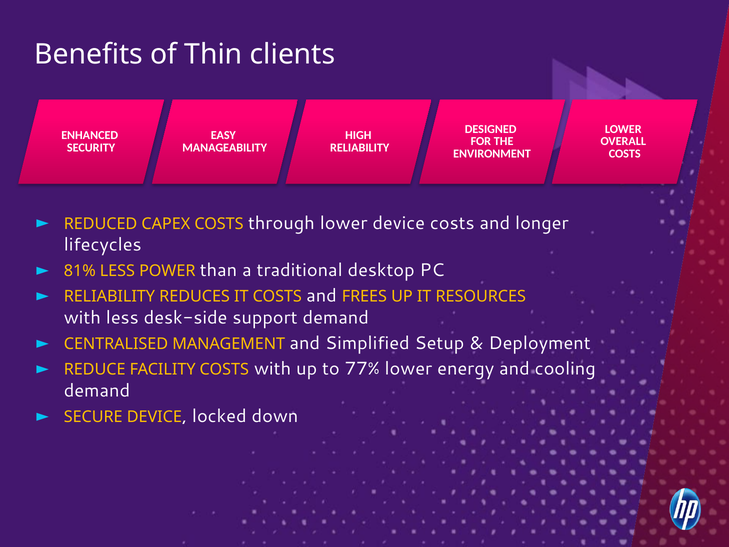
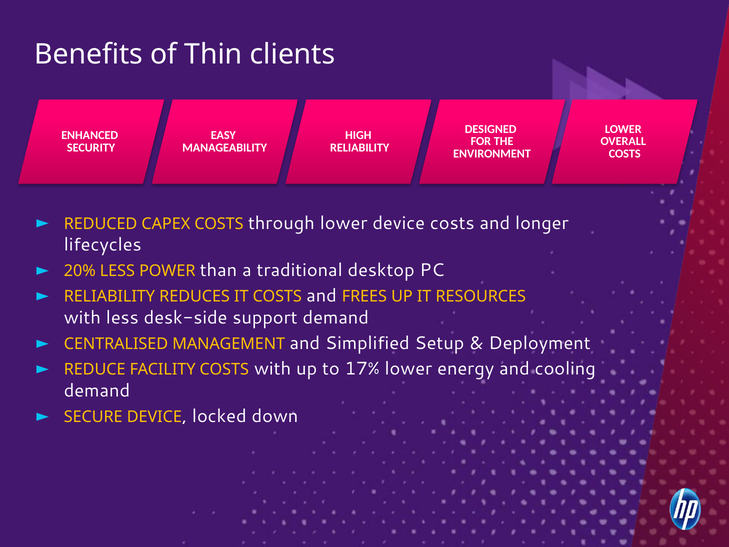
81%: 81% -> 20%
77%: 77% -> 17%
